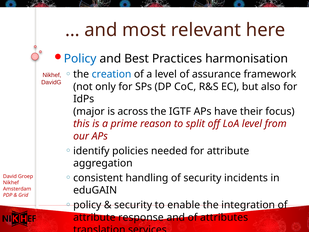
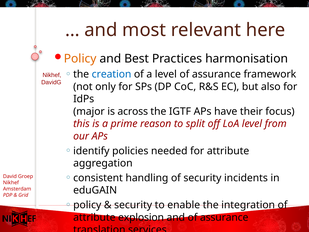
Policy at (80, 59) colour: blue -> orange
response: response -> explosion
and of attributes: attributes -> assurance
